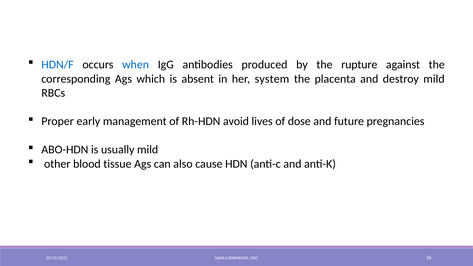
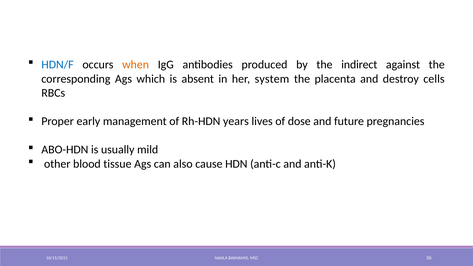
when colour: blue -> orange
rupture: rupture -> indirect
destroy mild: mild -> cells
avoid: avoid -> years
